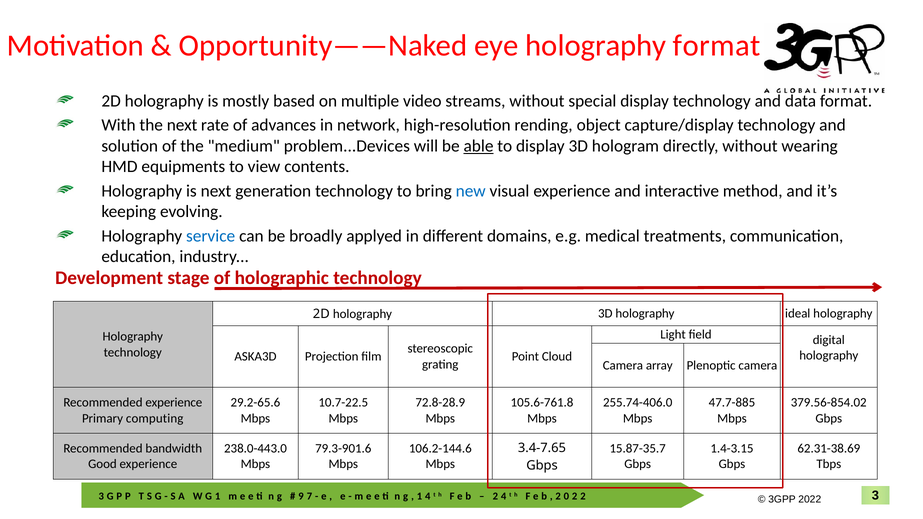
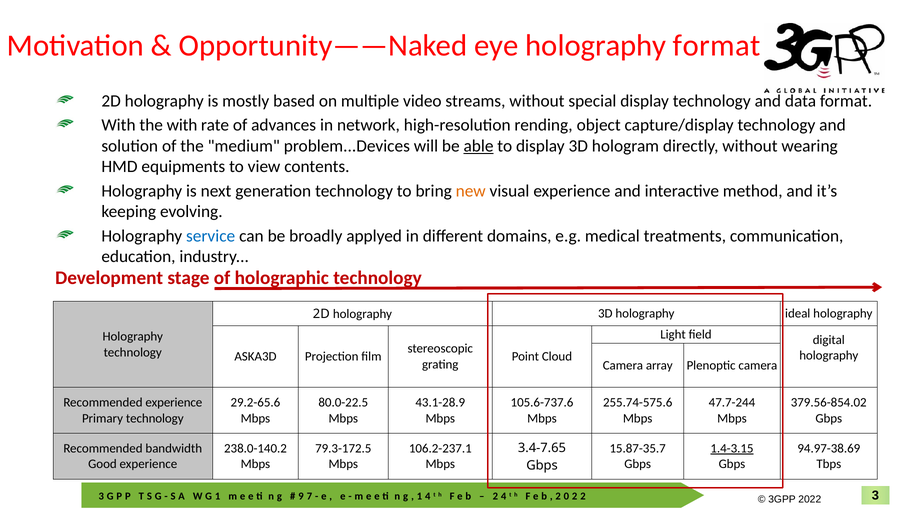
the next: next -> with
new colour: blue -> orange
10.7-22.5: 10.7-22.5 -> 80.0-22.5
72.8-28.9: 72.8-28.9 -> 43.1-28.9
105.6-761.8: 105.6-761.8 -> 105.6-737.6
255.74-406.0: 255.74-406.0 -> 255.74-575.6
47.7-885: 47.7-885 -> 47.7-244
Primary computing: computing -> technology
238.0-443.0: 238.0-443.0 -> 238.0-140.2
79.3-901.6: 79.3-901.6 -> 79.3-172.5
106.2-144.6: 106.2-144.6 -> 106.2-237.1
1.4-3.15 underline: none -> present
62.31-38.69: 62.31-38.69 -> 94.97-38.69
